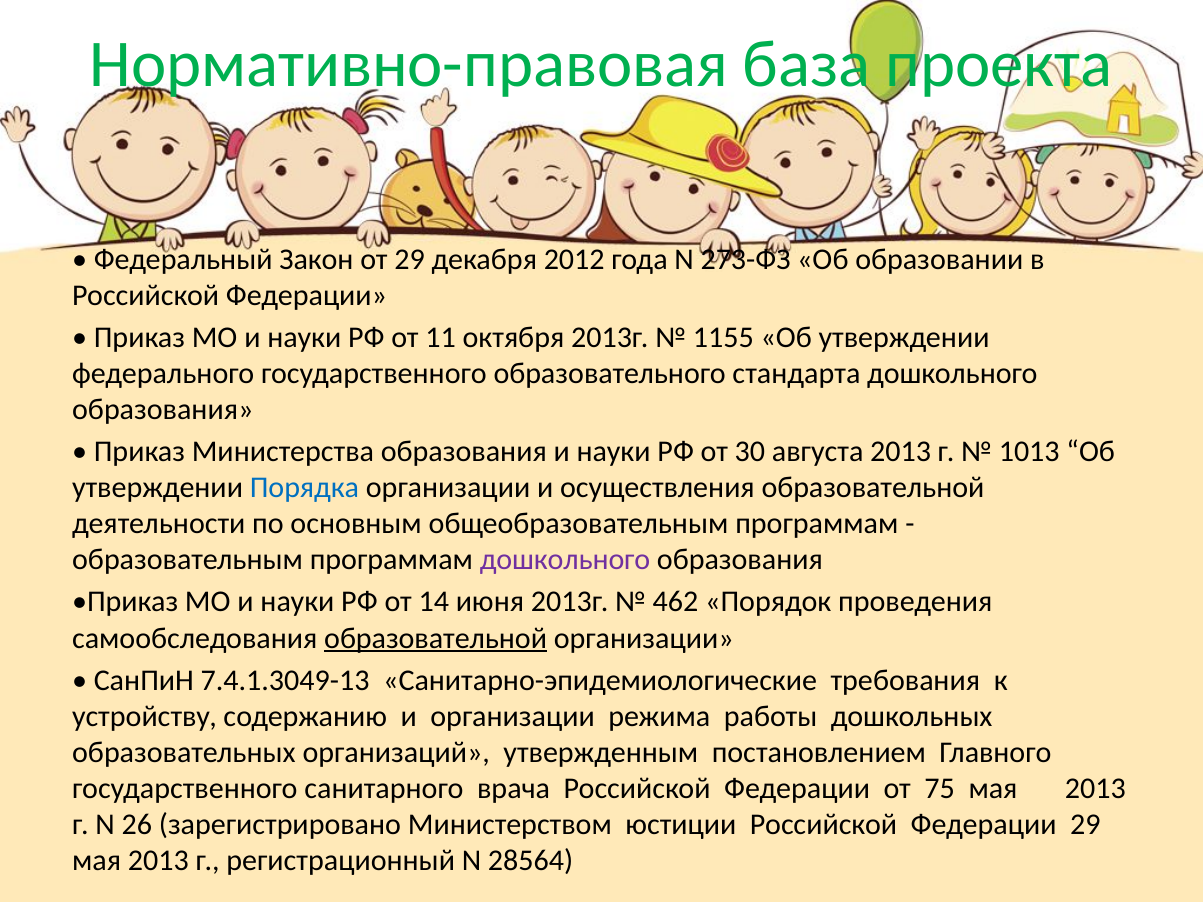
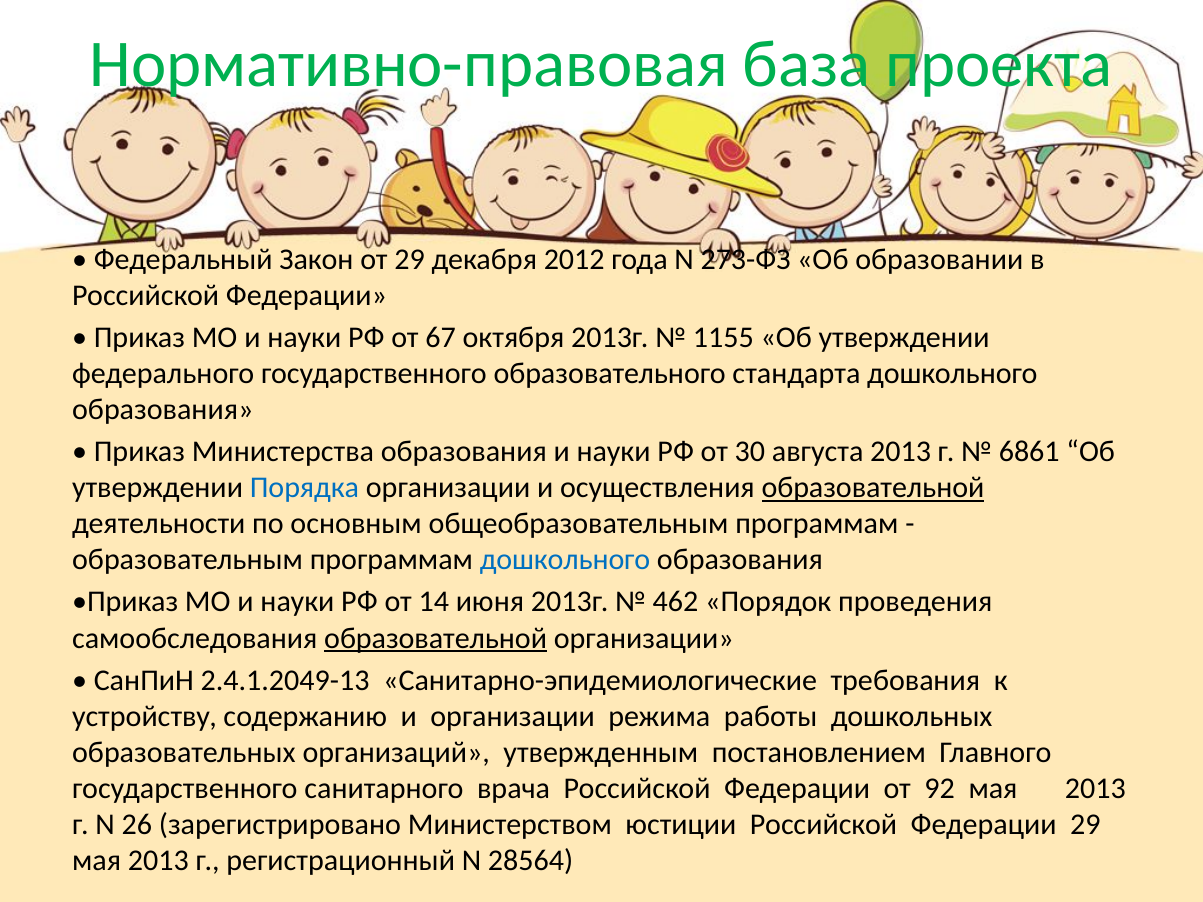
11: 11 -> 67
1013: 1013 -> 6861
образовательной at (873, 488) underline: none -> present
дошкольного at (565, 560) colour: purple -> blue
7.4.1.3049-13: 7.4.1.3049-13 -> 2.4.1.2049-13
75: 75 -> 92
